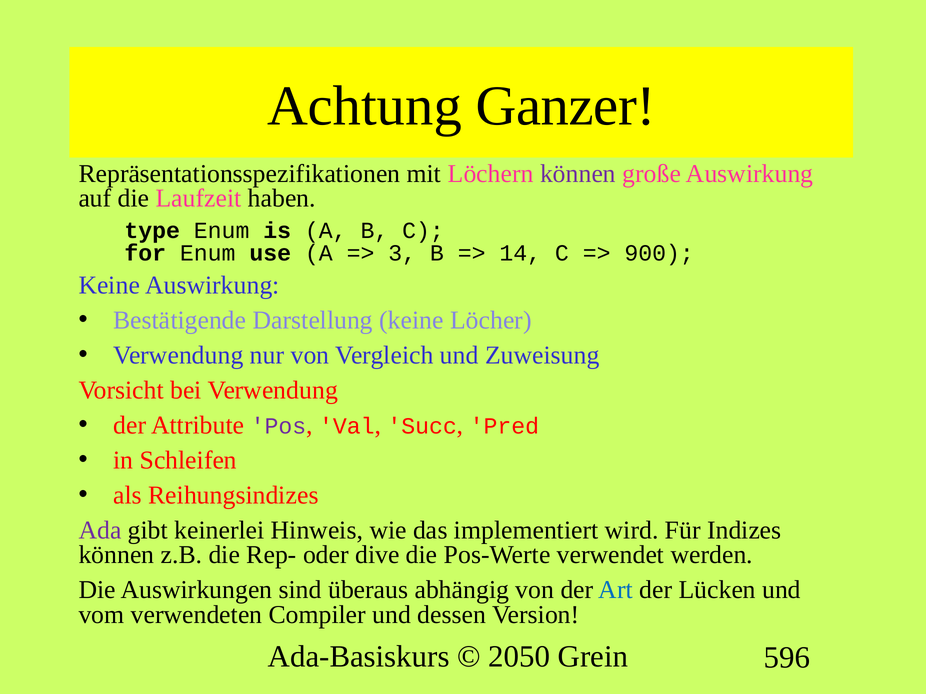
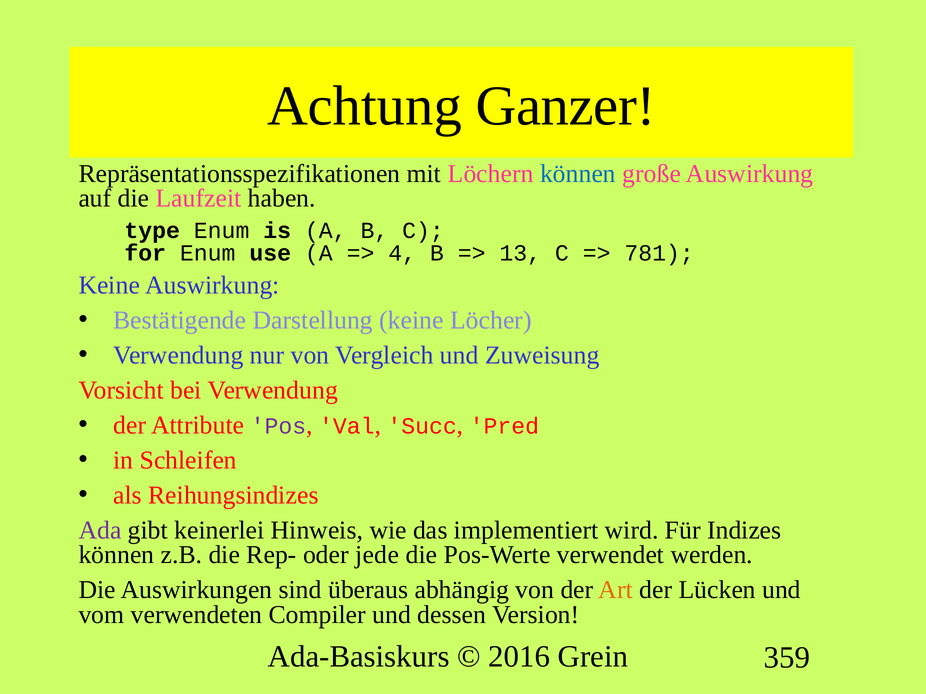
können at (578, 174) colour: purple -> blue
3: 3 -> 4
14: 14 -> 13
900: 900 -> 781
dive: dive -> jede
Art colour: blue -> orange
2050: 2050 -> 2016
596: 596 -> 359
